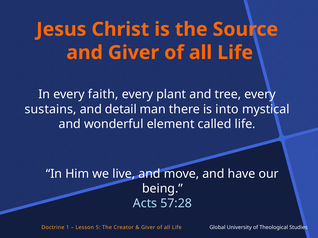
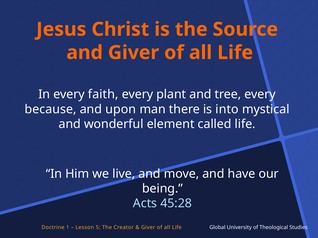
sustains: sustains -> because
detail: detail -> upon
57:28: 57:28 -> 45:28
